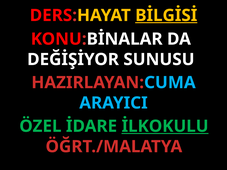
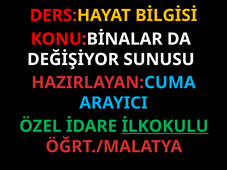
BİLGİSİ underline: present -> none
